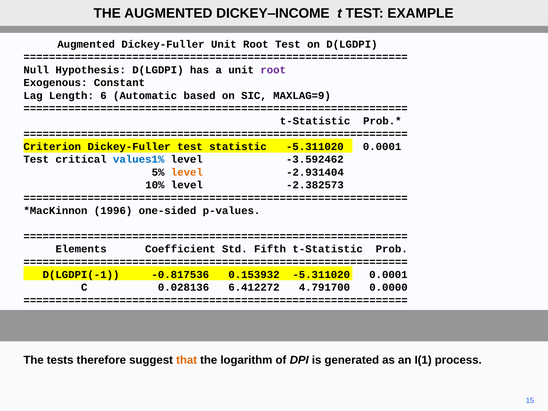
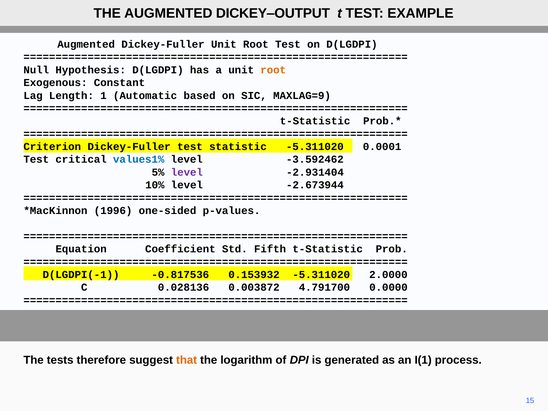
DICKEY‒INCOME: DICKEY‒INCOME -> DICKEY‒OUTPUT
root at (273, 70) colour: purple -> orange
6: 6 -> 1
level at (187, 172) colour: orange -> purple
-2.382573: -2.382573 -> -2.673944
Elements: Elements -> Equation
0.153932 -5.311020 0.0001: 0.0001 -> 2.0000
6.412272: 6.412272 -> 0.003872
